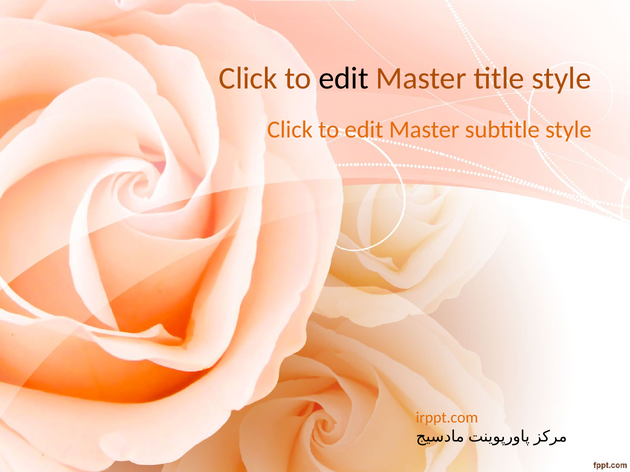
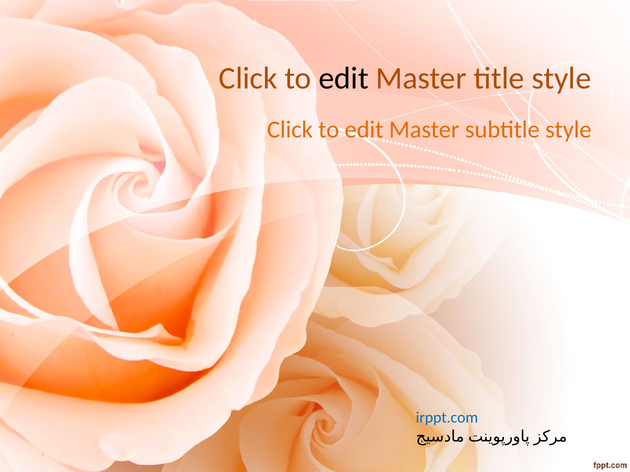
irppt.com colour: orange -> blue
